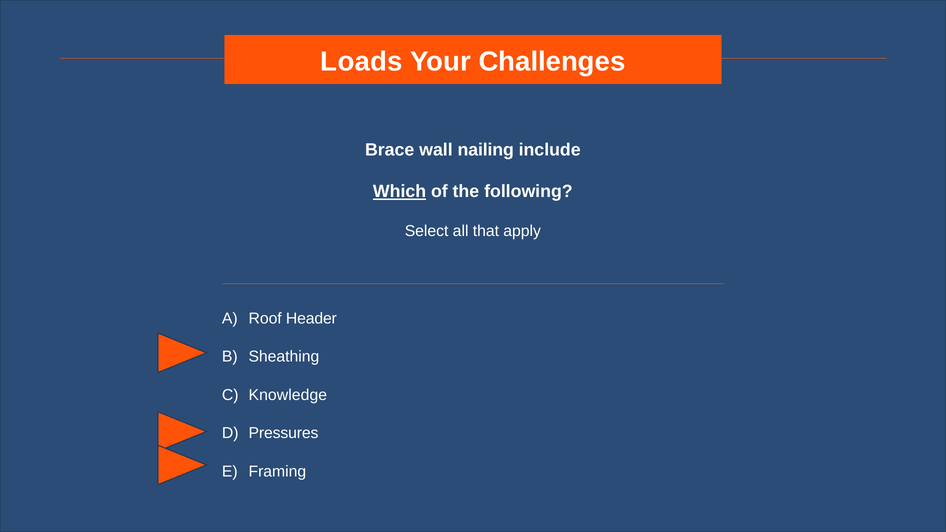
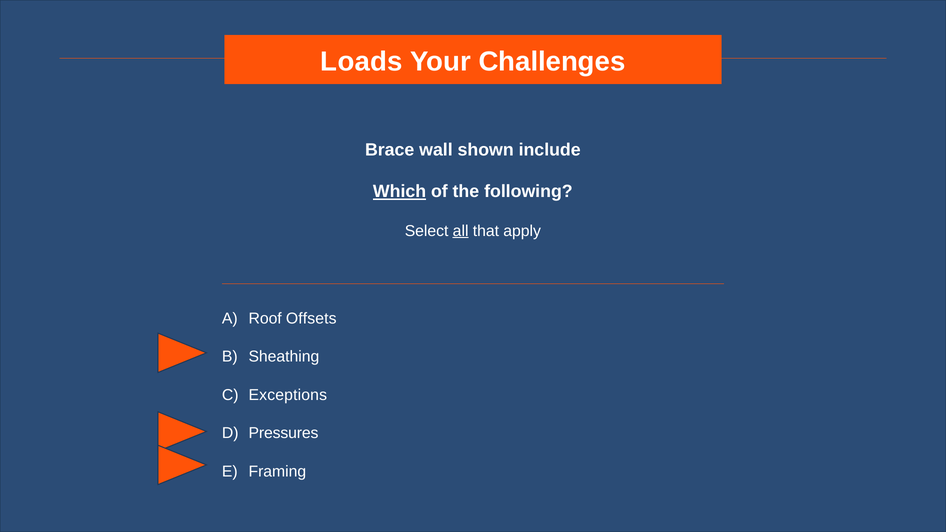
nailing: nailing -> shown
all underline: none -> present
Header: Header -> Offsets
Knowledge: Knowledge -> Exceptions
